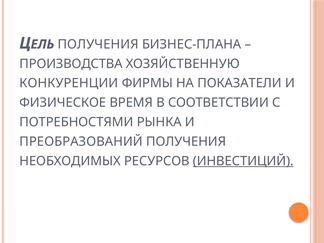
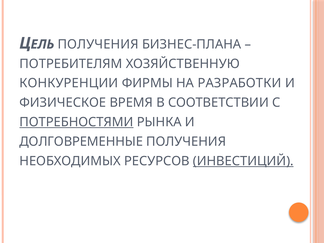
ПРОИЗВОДСТВА: ПРОИЗВОДСТВА -> ПОТРЕБИТЕЛЯМ
ПОКАЗАТЕЛИ: ПОКАЗАТЕЛИ -> РАЗРАБОТКИ
ПОТРЕБНОСТЯМИ underline: none -> present
ПРЕОБРАЗОВАНИЙ: ПРЕОБРАЗОВАНИЙ -> ДОЛГОВРЕМЕННЫЕ
